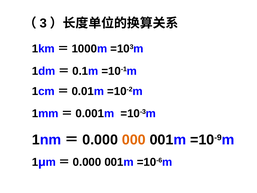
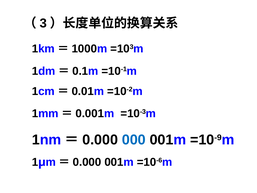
000 colour: orange -> blue
